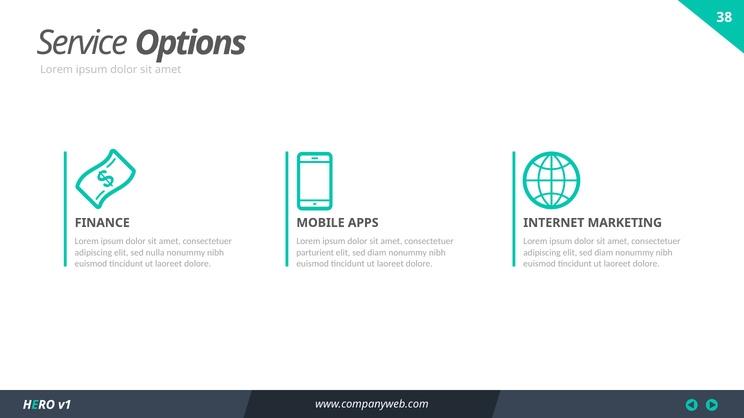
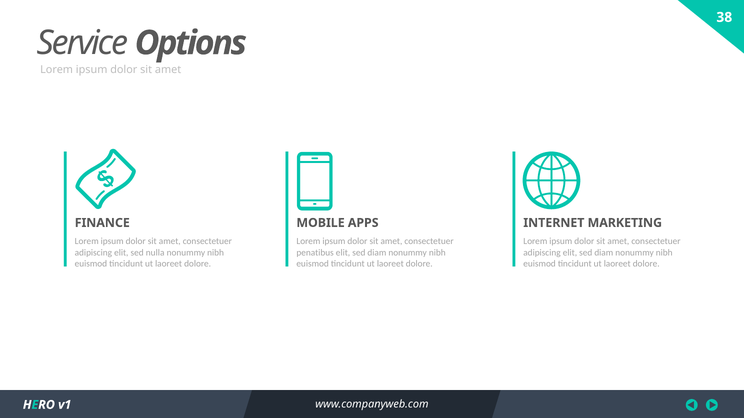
parturient: parturient -> penatibus
